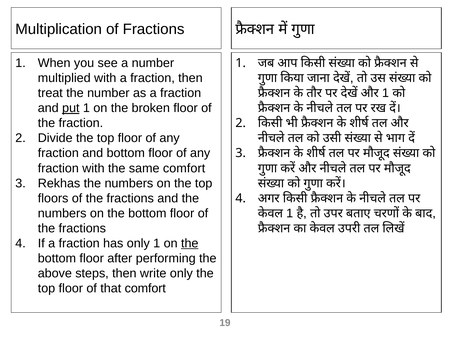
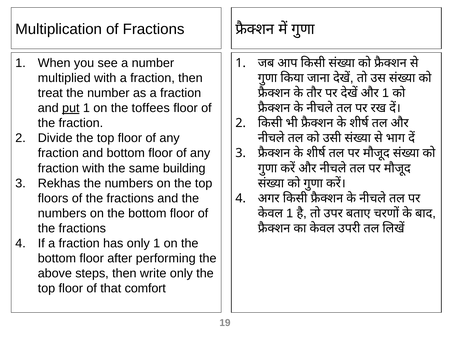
broken: broken -> toffees
same comfort: comfort -> building
the at (190, 243) underline: present -> none
